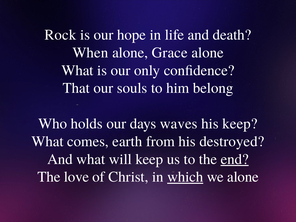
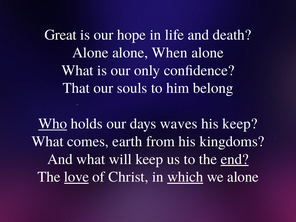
Rock: Rock -> Great
When at (90, 53): When -> Alone
Grace: Grace -> When
Who underline: none -> present
destroyed: destroyed -> kingdoms
love underline: none -> present
